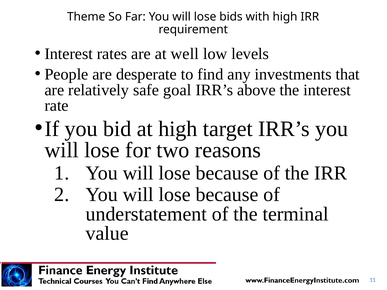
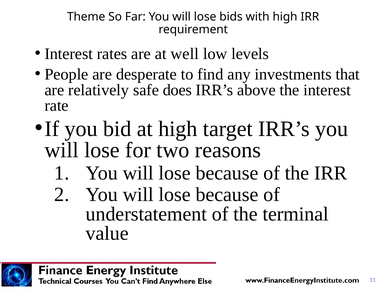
goal: goal -> does
